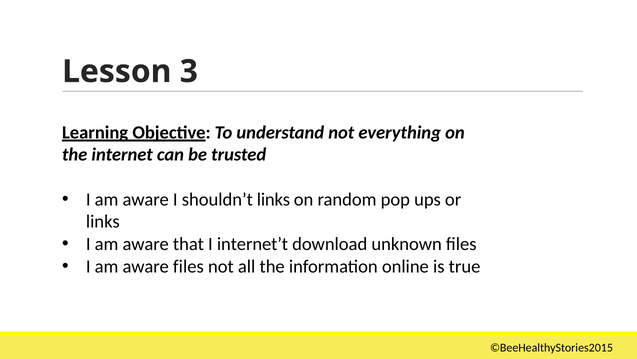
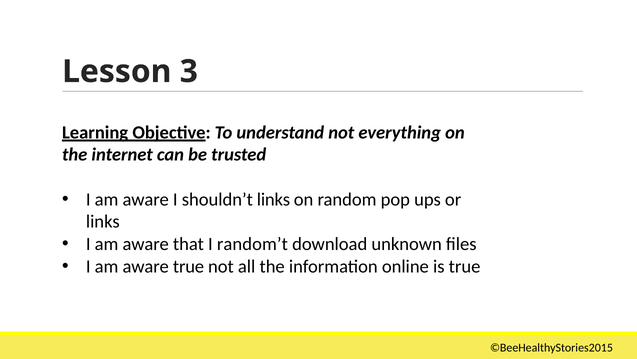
internet’t: internet’t -> random’t
aware files: files -> true
